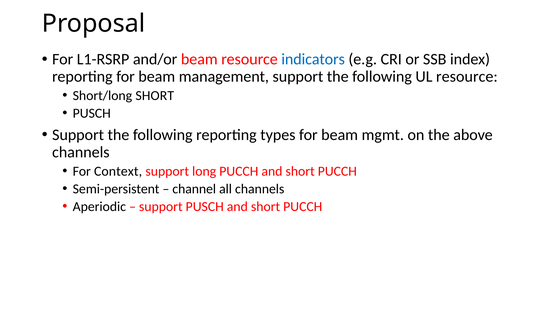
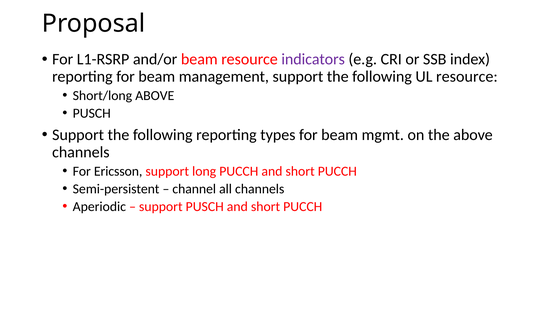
indicators colour: blue -> purple
Short/long SHORT: SHORT -> ABOVE
Context: Context -> Ericsson
